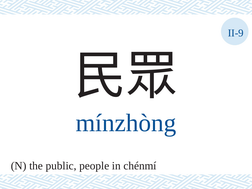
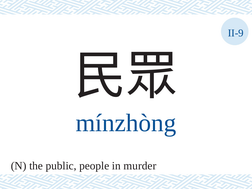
chénmí: chénmí -> murder
